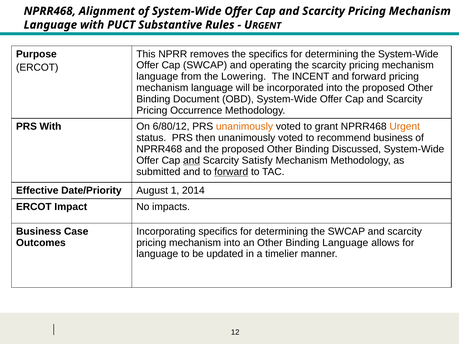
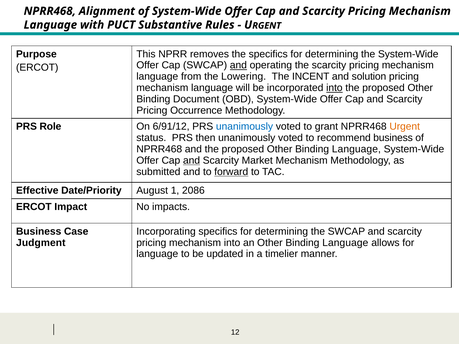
and at (238, 65) underline: none -> present
and forward: forward -> solution
into at (334, 88) underline: none -> present
PRS With: With -> Role
6/80/12: 6/80/12 -> 6/91/12
unanimously at (245, 127) colour: orange -> blue
proposed Other Binding Discussed: Discussed -> Language
Satisfy: Satisfy -> Market
2014: 2014 -> 2086
Outcomes: Outcomes -> Judgment
